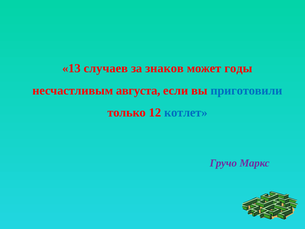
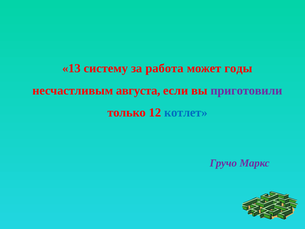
случаев: случаев -> систему
знаков: знаков -> работа
приготовили colour: blue -> purple
